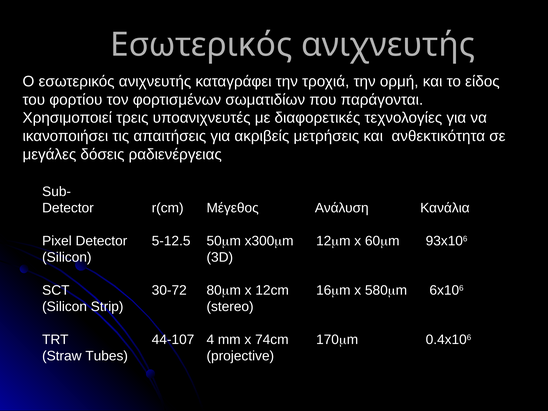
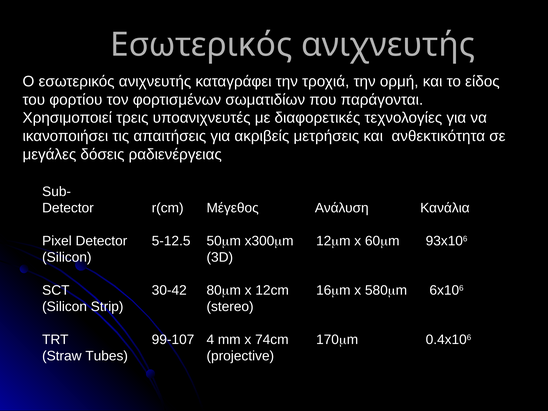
30-72: 30-72 -> 30-42
44-107: 44-107 -> 99-107
